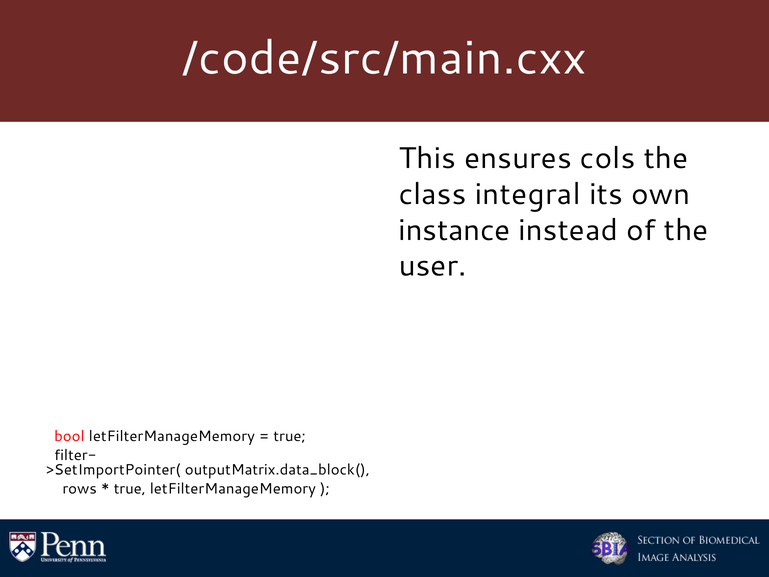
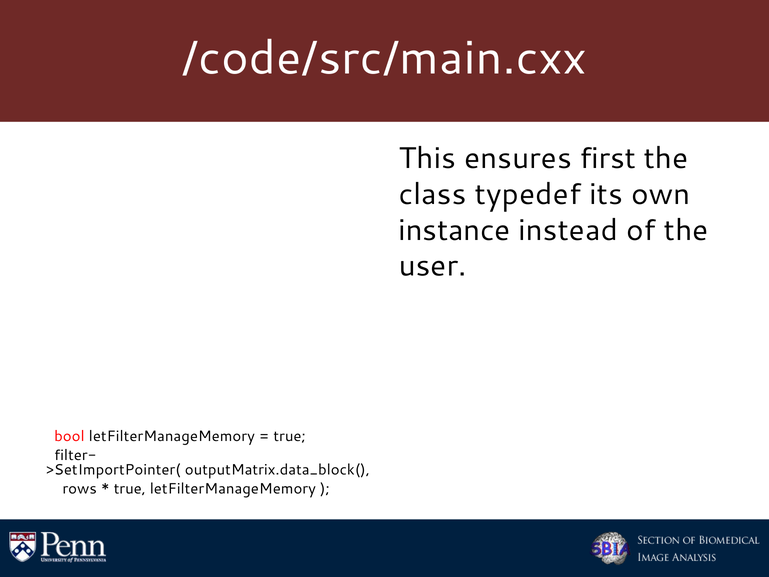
cols: cols -> first
class integral: integral -> typedef
